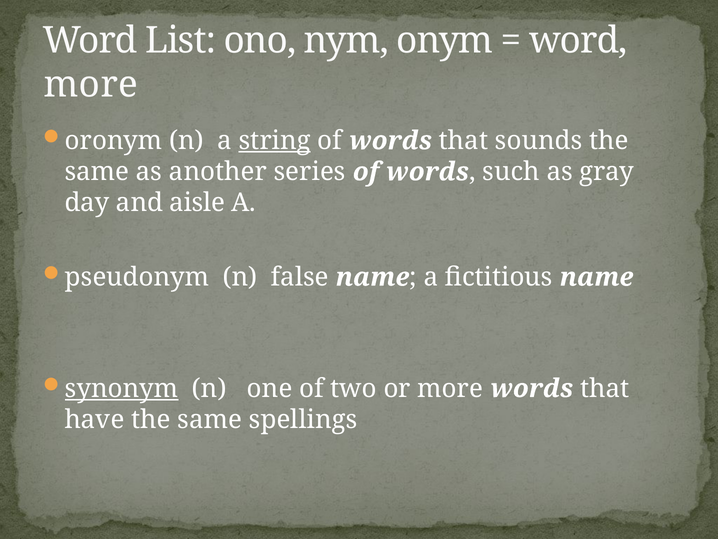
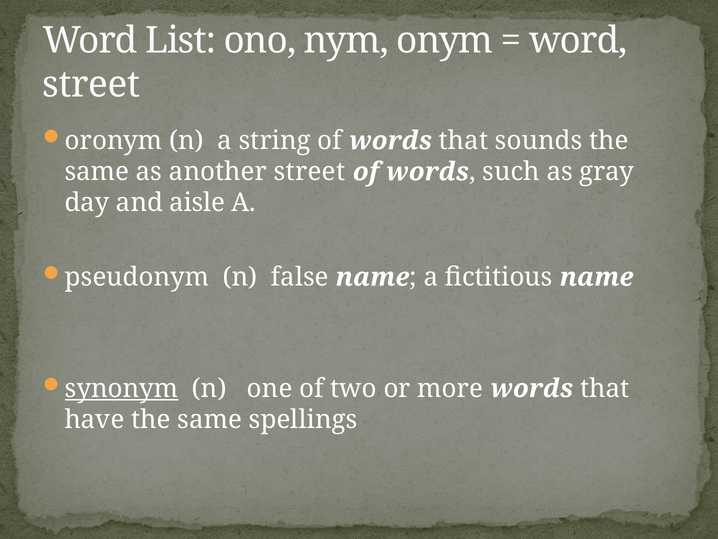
more at (91, 85): more -> street
string underline: present -> none
another series: series -> street
